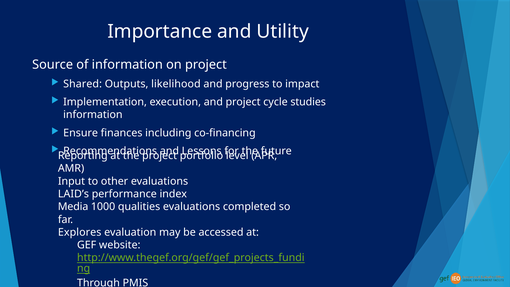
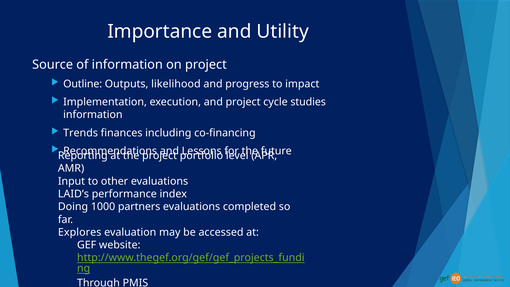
Shared: Shared -> Outline
Ensure: Ensure -> Trends
Media: Media -> Doing
qualities: qualities -> partners
